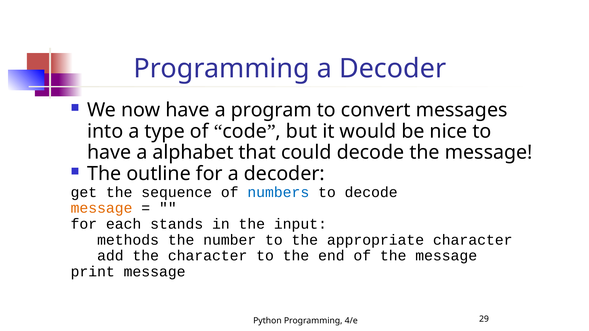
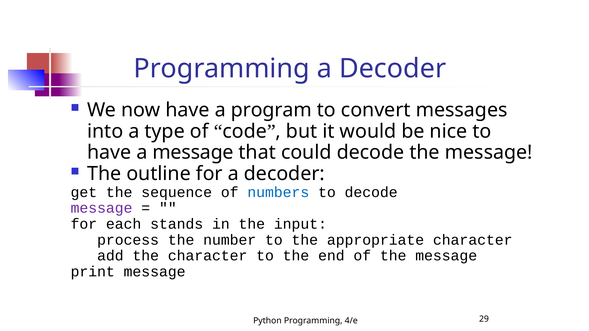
a alphabet: alphabet -> message
message at (102, 208) colour: orange -> purple
methods: methods -> process
